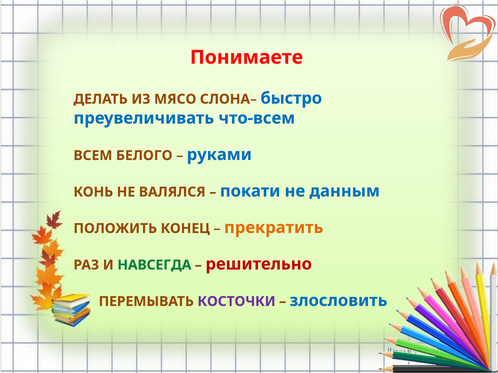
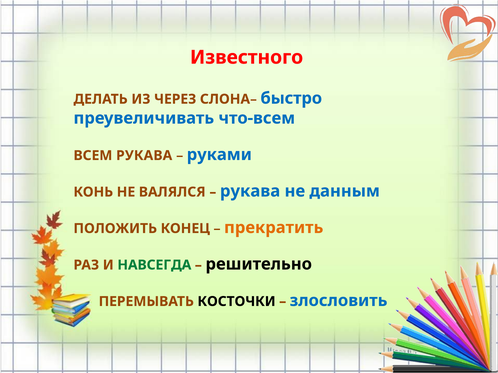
Понимаете: Понимаете -> Известного
МЯСО: МЯСО -> ЧЕРЕЗ
ВСЕМ БЕЛОГО: БЕЛОГО -> РУКАВА
покати at (250, 191): покати -> рукава
решительно colour: red -> black
КОСТОЧКИ colour: purple -> black
